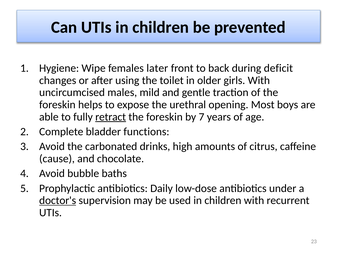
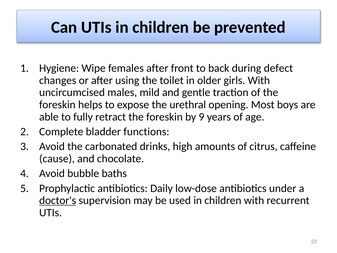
females later: later -> after
deficit: deficit -> defect
retract underline: present -> none
7: 7 -> 9
